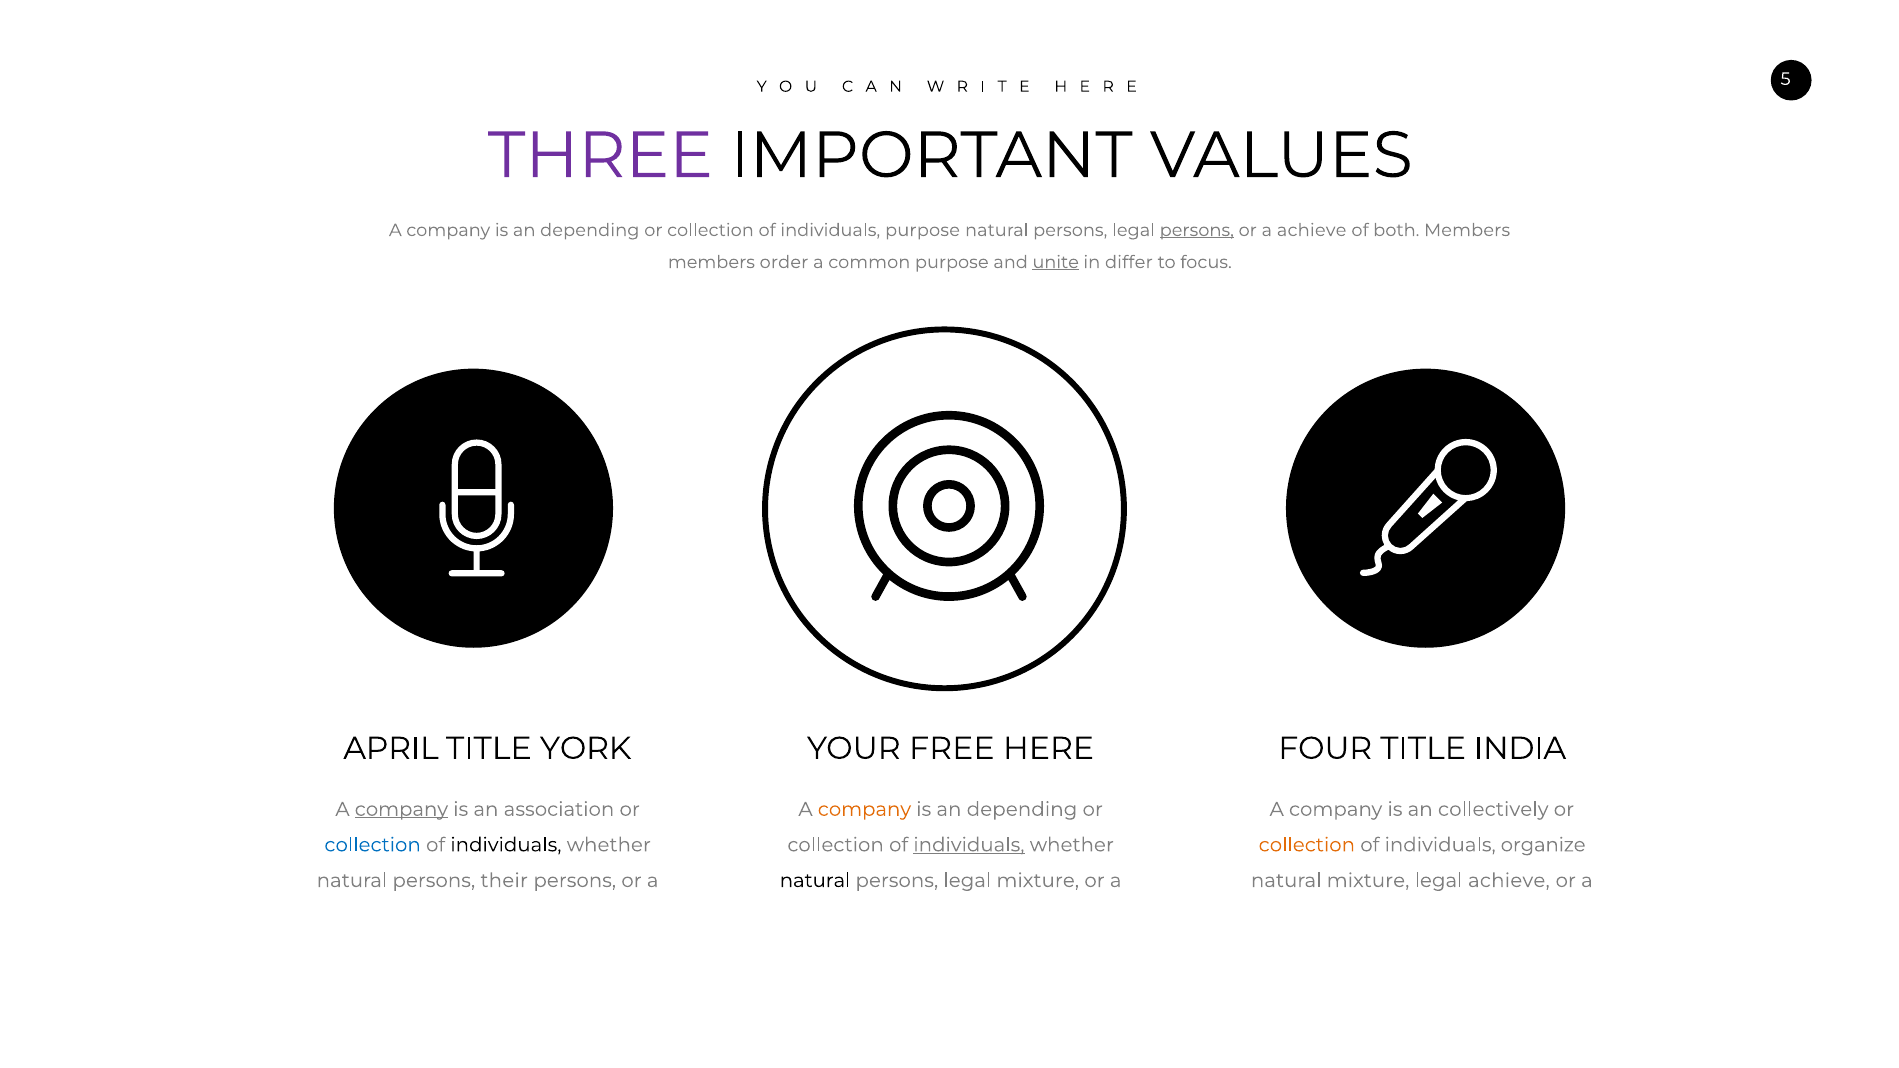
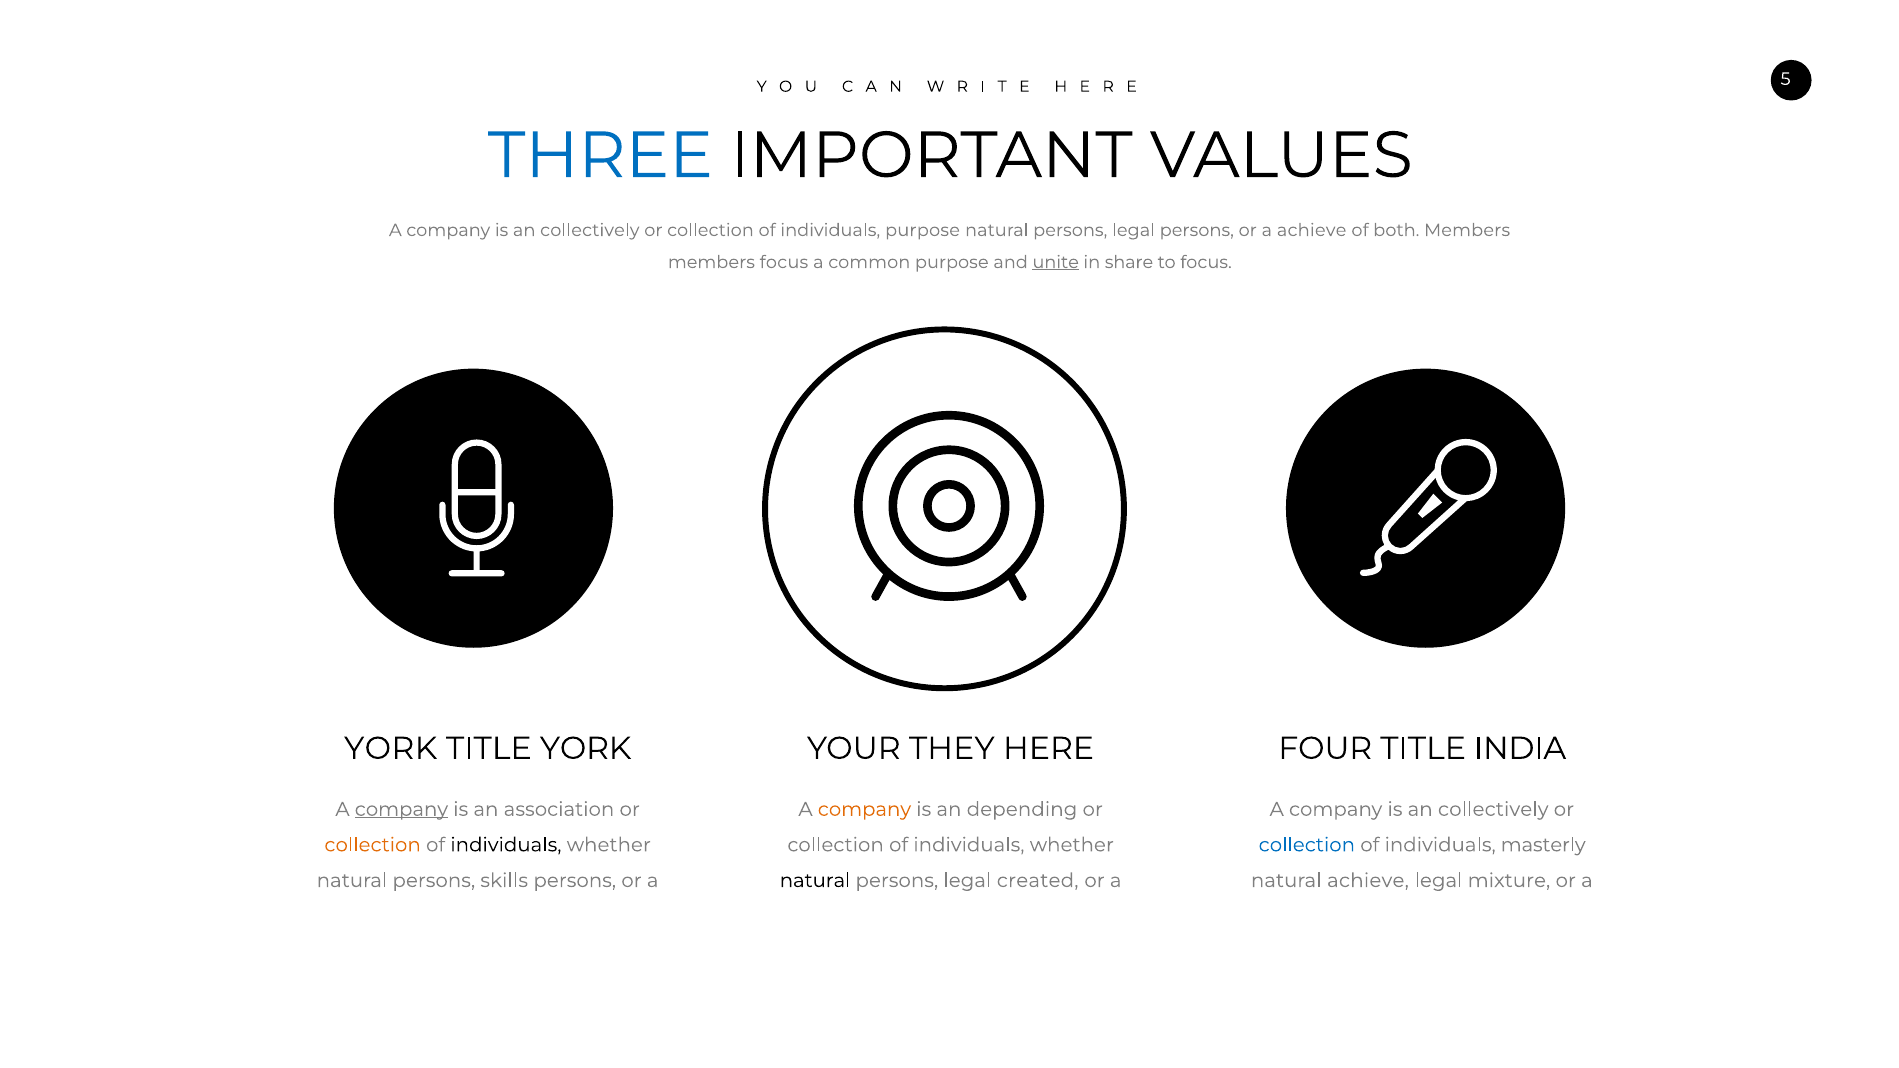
THREE colour: purple -> blue
depending at (590, 230): depending -> collectively
persons at (1197, 230) underline: present -> none
members order: order -> focus
differ: differ -> share
APRIL at (391, 749): APRIL -> YORK
FREE: FREE -> THEY
collection at (373, 845) colour: blue -> orange
individuals at (969, 845) underline: present -> none
collection at (1307, 845) colour: orange -> blue
organize: organize -> masterly
their: their -> skills
legal mixture: mixture -> created
natural mixture: mixture -> achieve
legal achieve: achieve -> mixture
